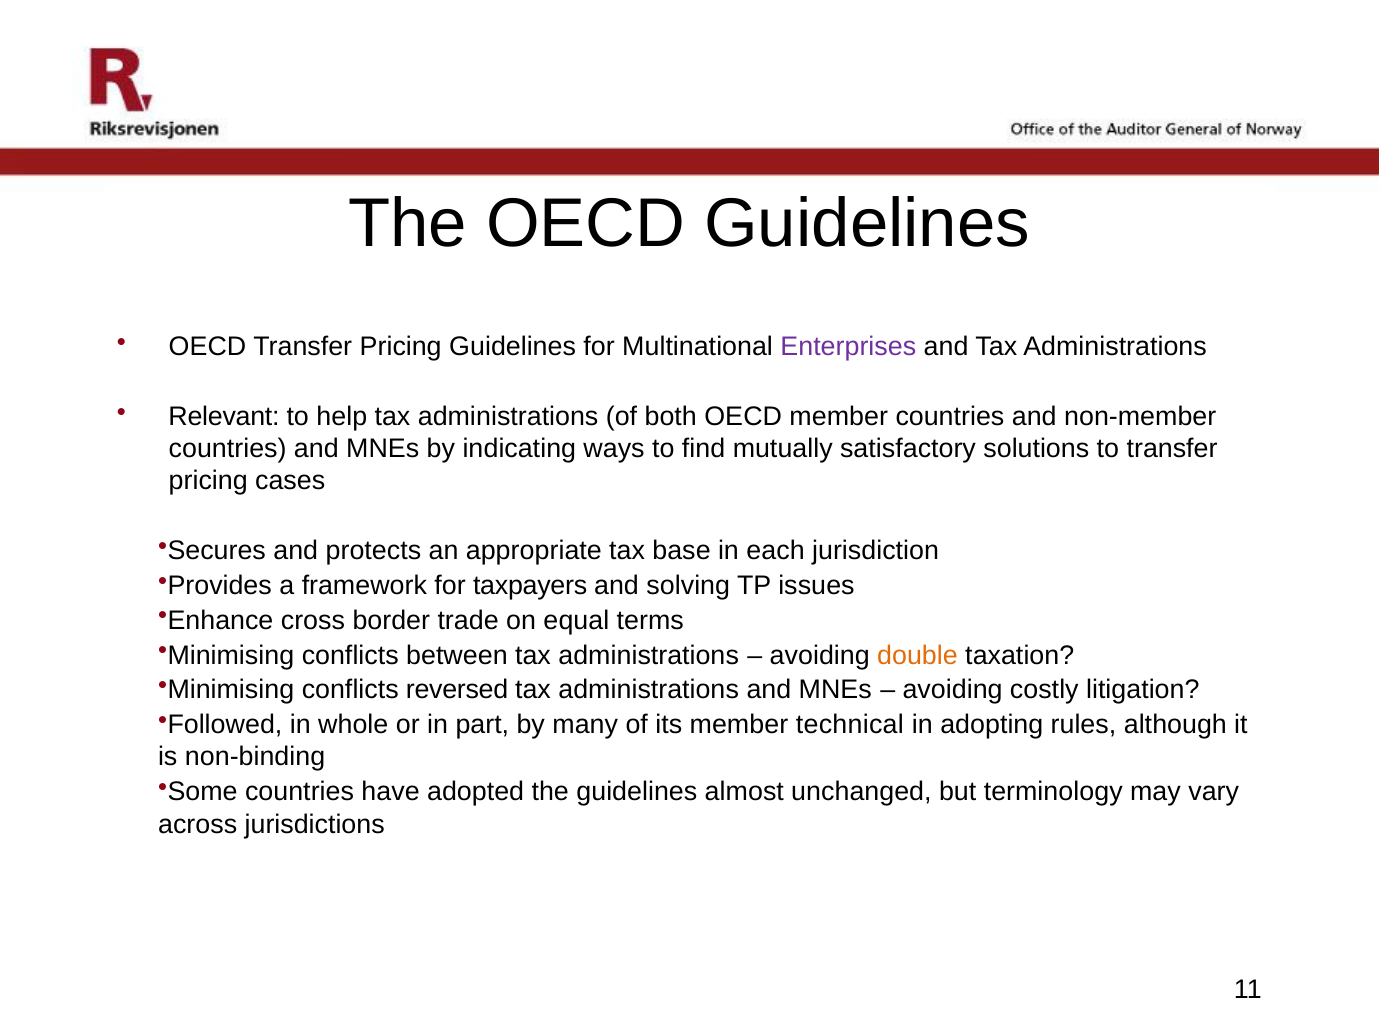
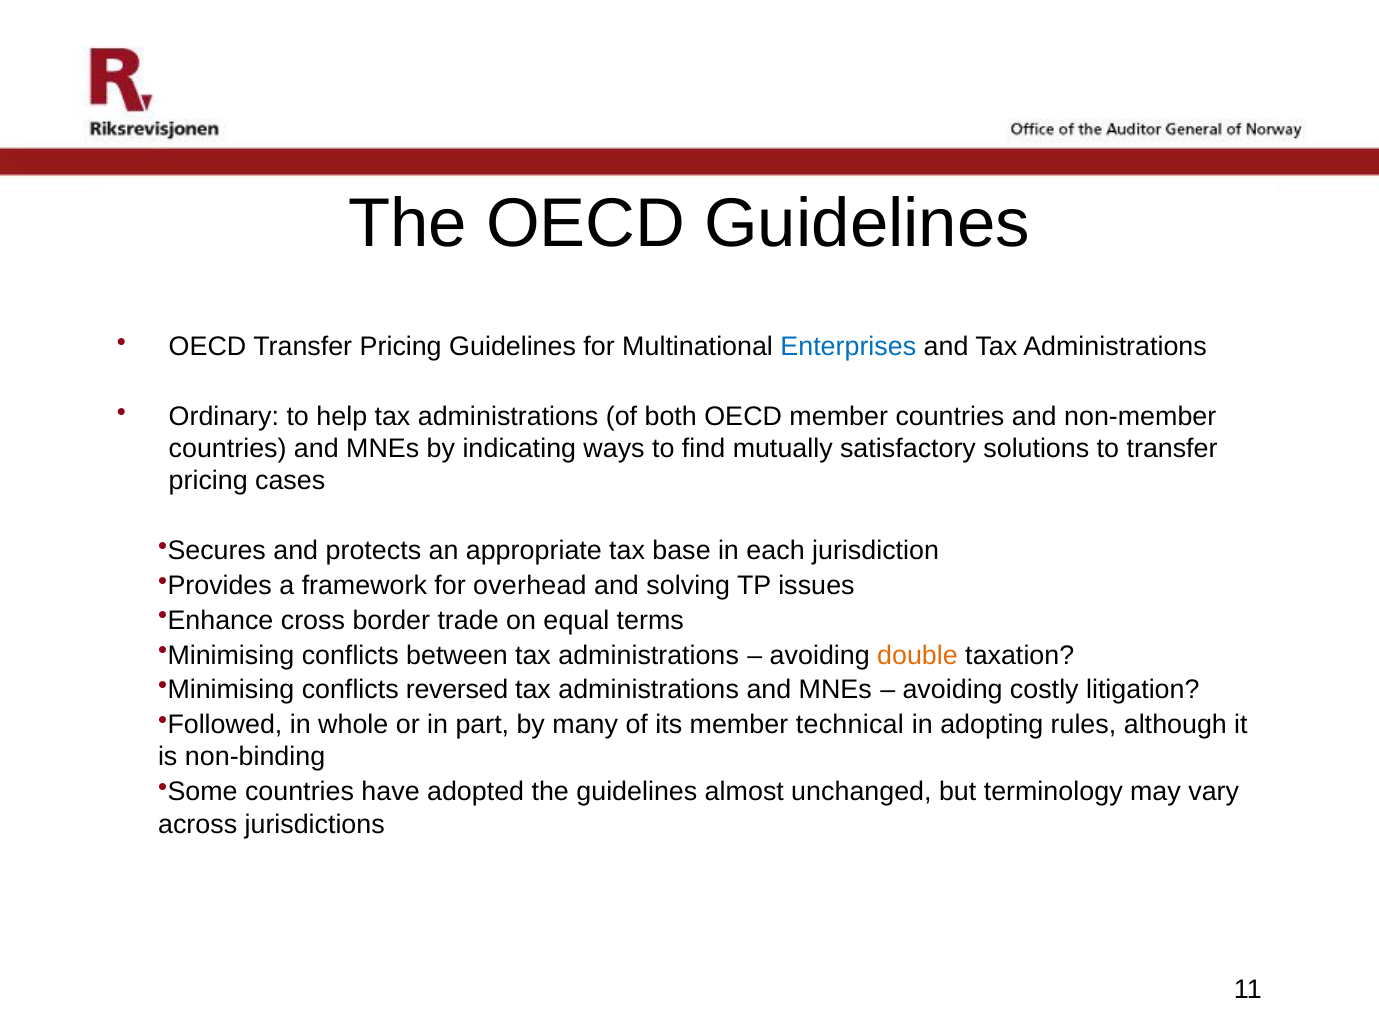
Enterprises colour: purple -> blue
Relevant: Relevant -> Ordinary
taxpayers: taxpayers -> overhead
